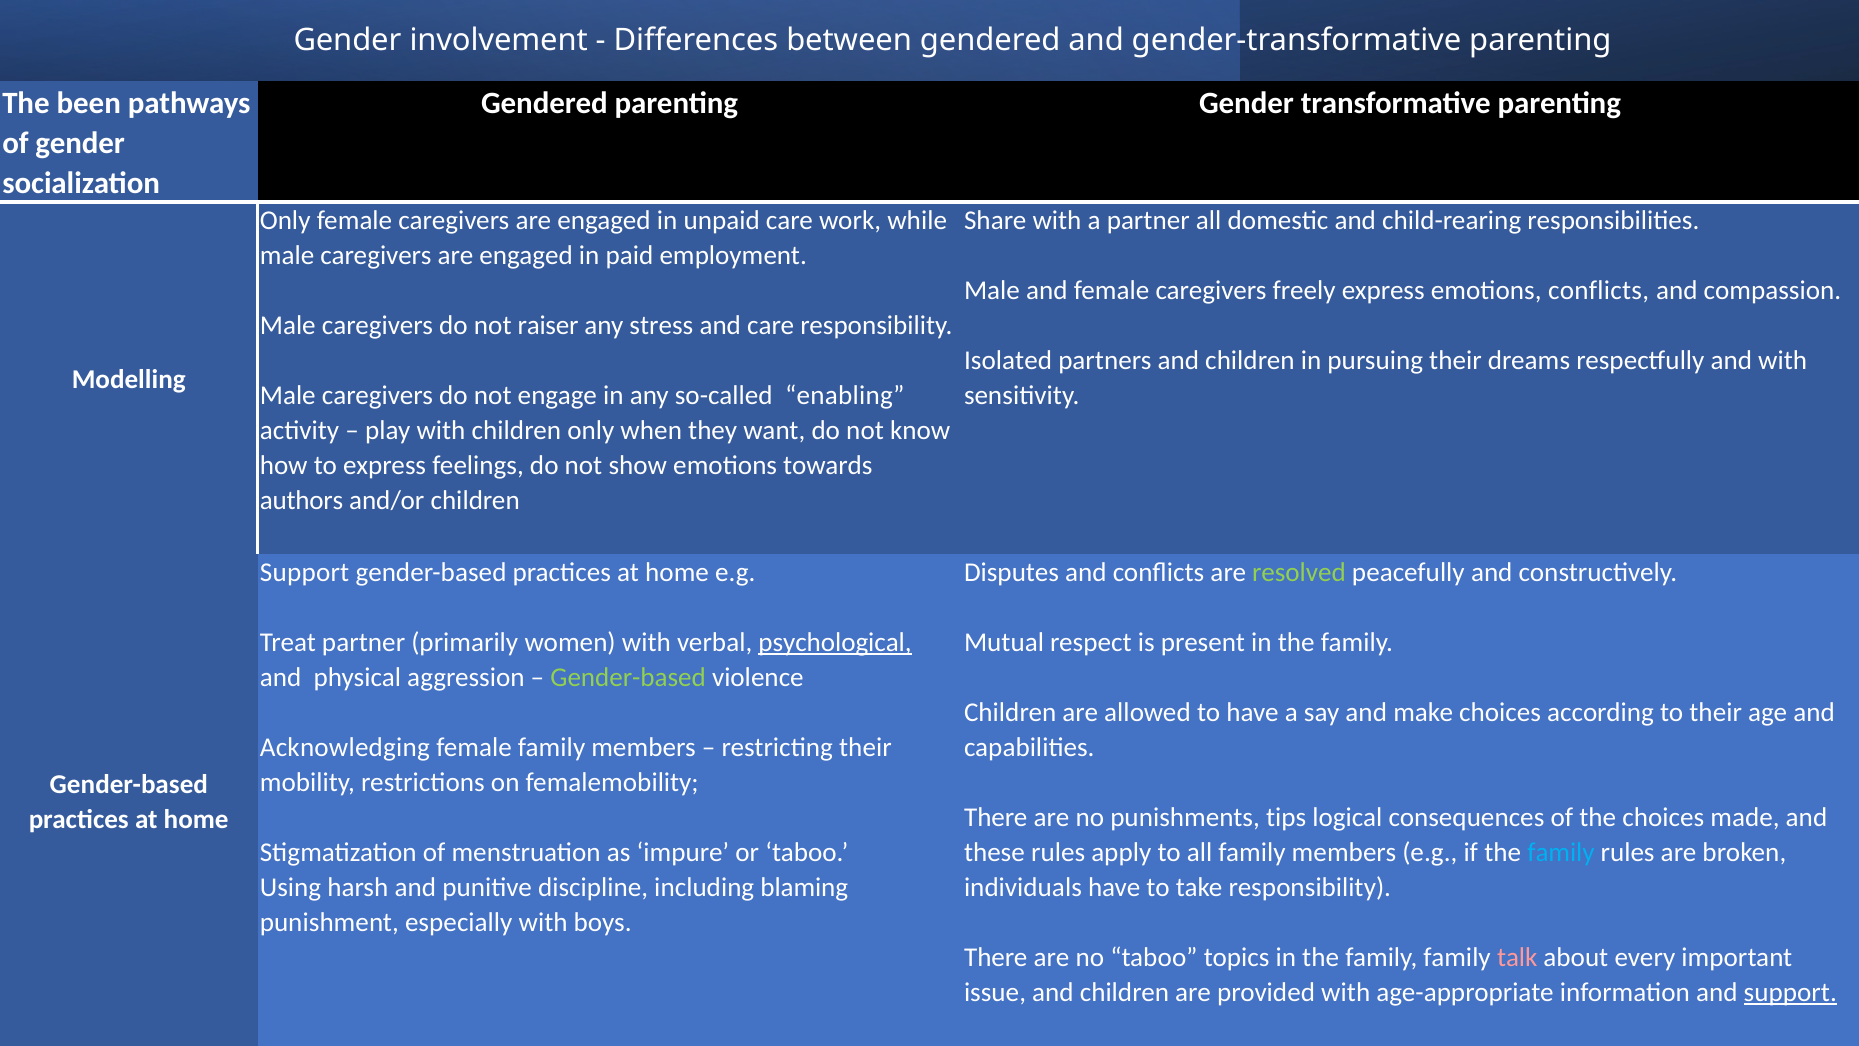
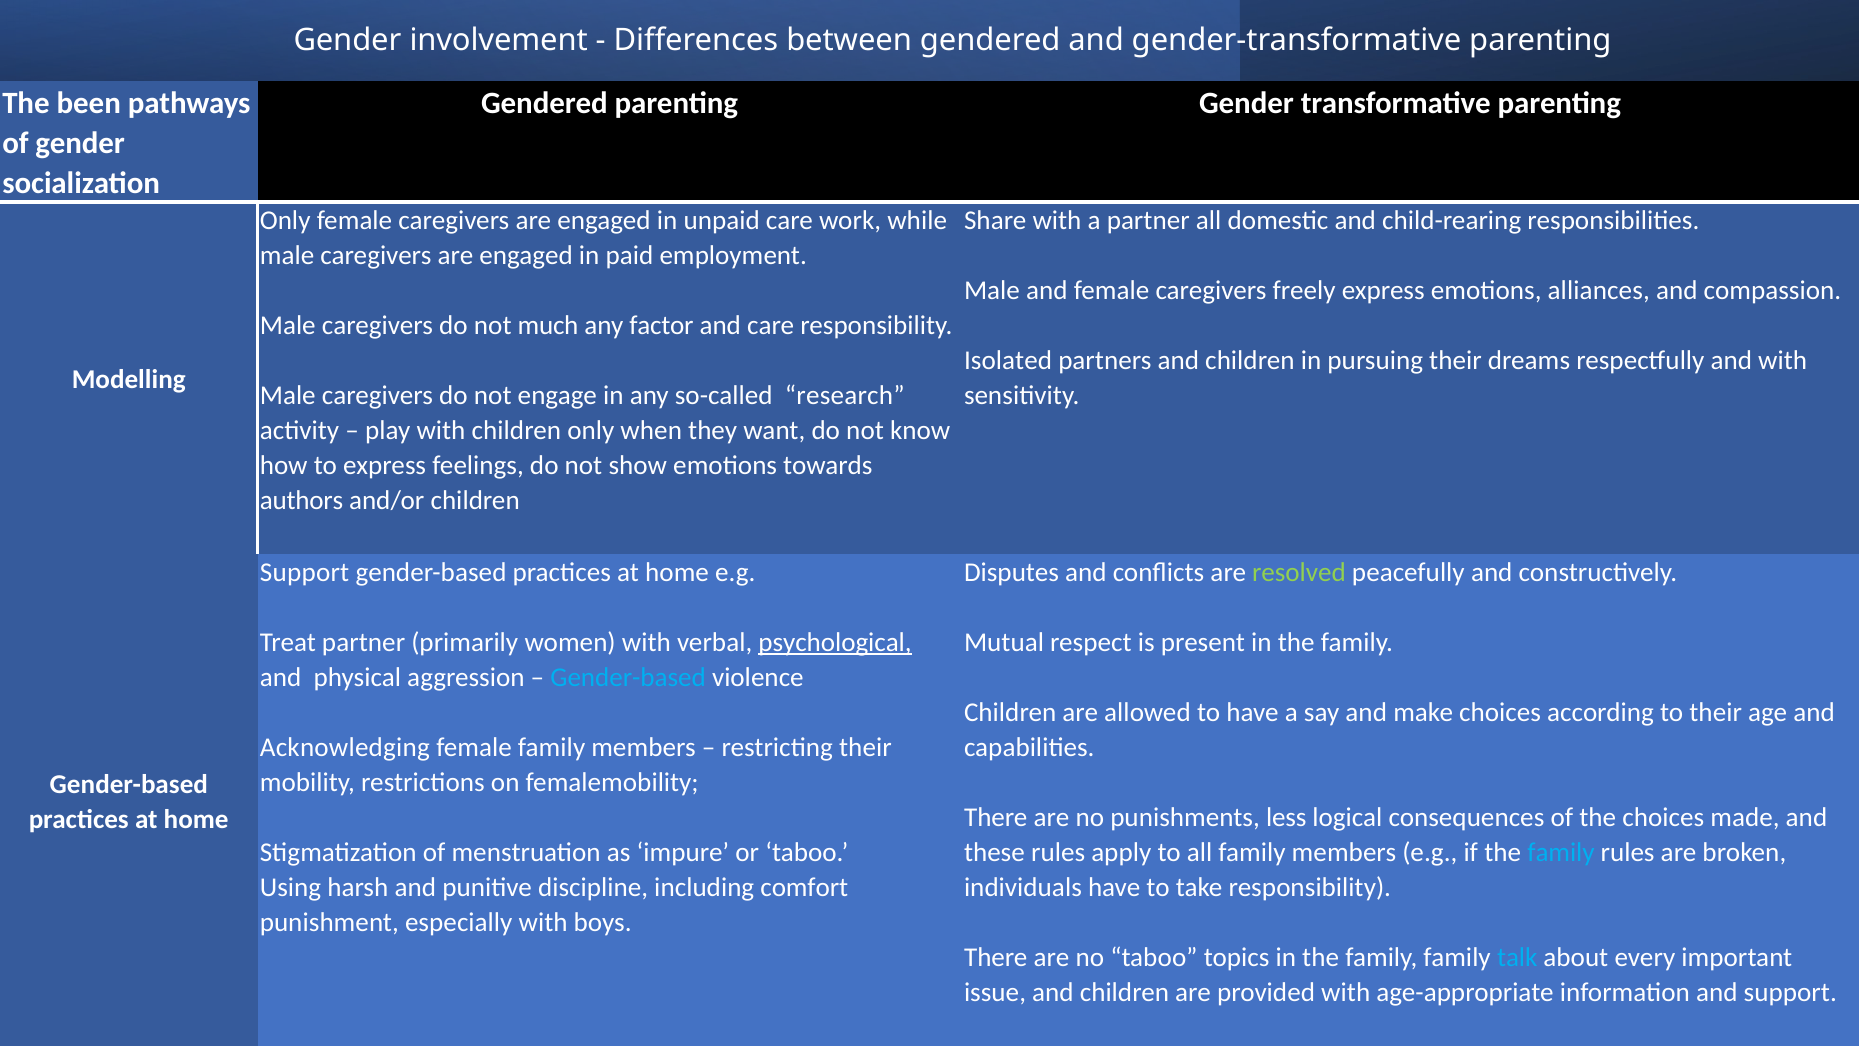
emotions conflicts: conflicts -> alliances
raiser: raiser -> much
stress: stress -> factor
enabling: enabling -> research
Gender-based at (628, 677) colour: light green -> light blue
tips: tips -> less
blaming: blaming -> comfort
talk colour: pink -> light blue
support at (1790, 992) underline: present -> none
